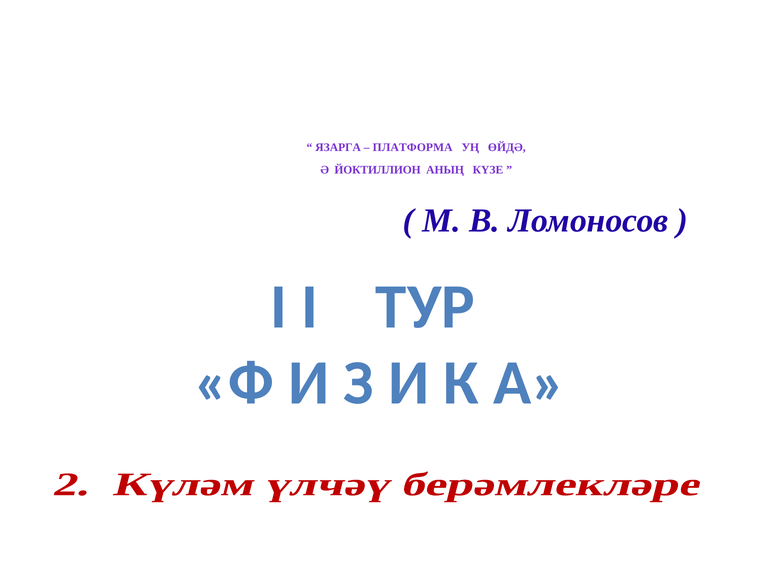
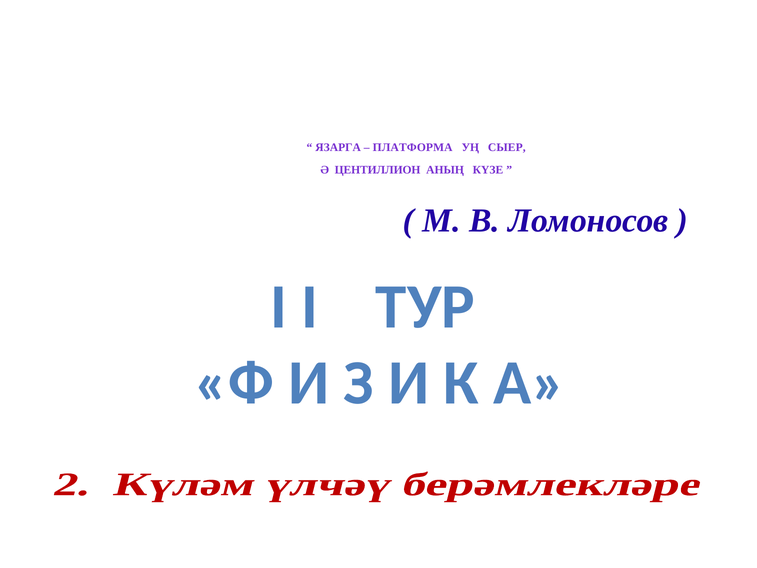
ӨЙДӘ: ӨЙДӘ -> СЫЕР
ЙОКТИЛЛИОН: ЙОКТИЛЛИОН -> ЦЕНТИЛЛИОН
